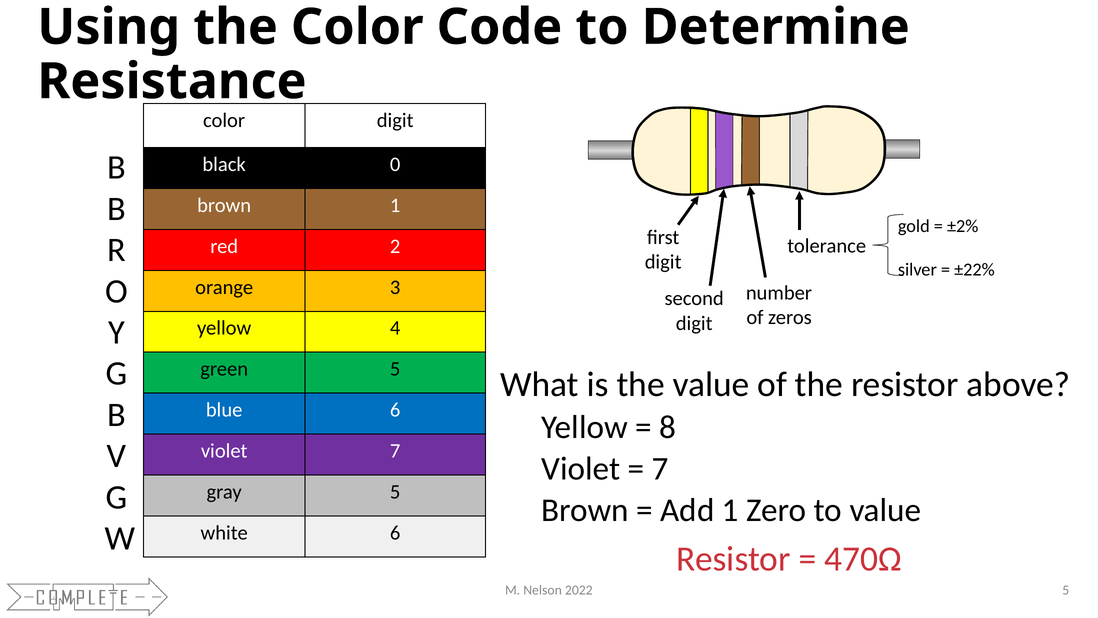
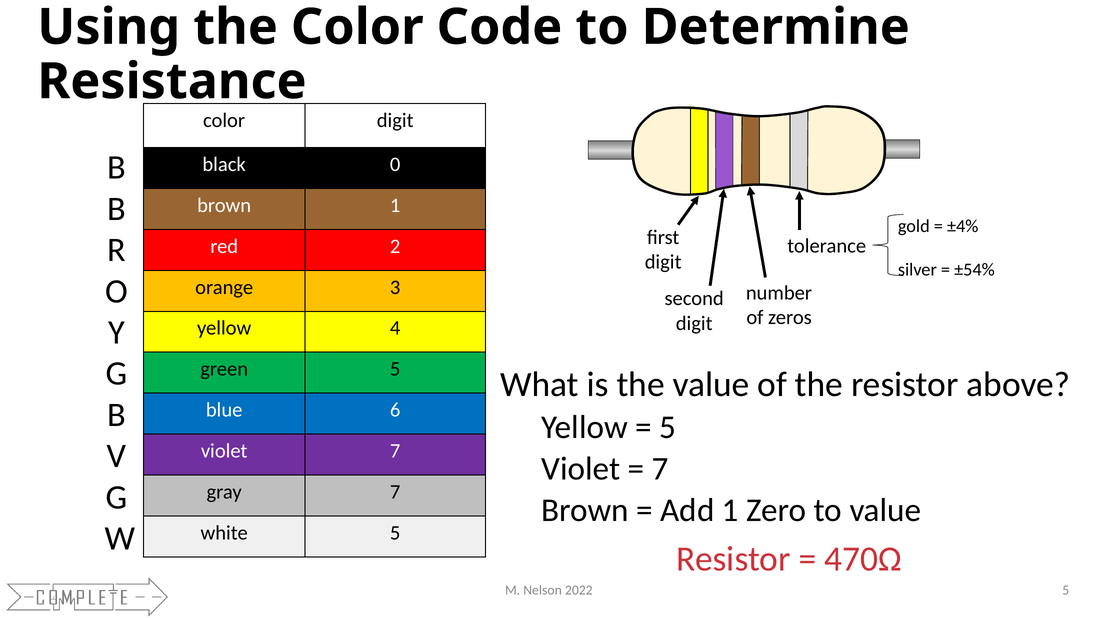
±2%: ±2% -> ±4%
±22%: ±22% -> ±54%
8 at (668, 427): 8 -> 5
gray 5: 5 -> 7
white 6: 6 -> 5
